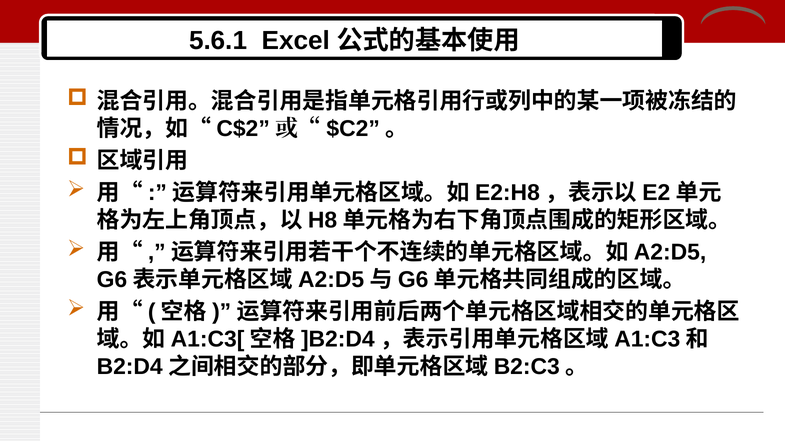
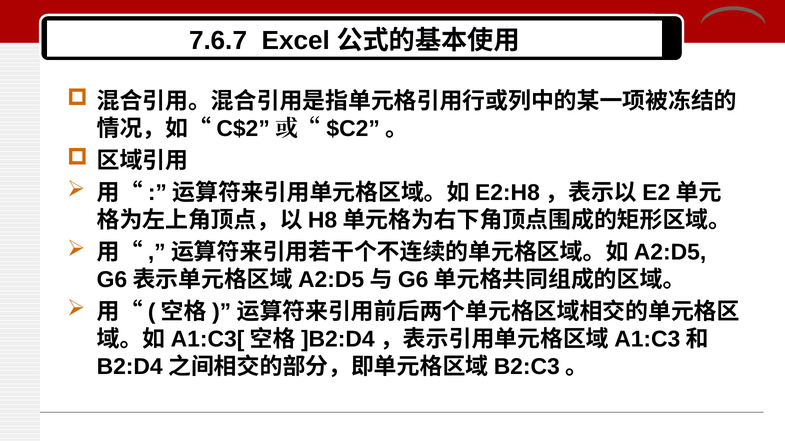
5.6.1: 5.6.1 -> 7.6.7
